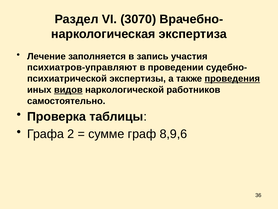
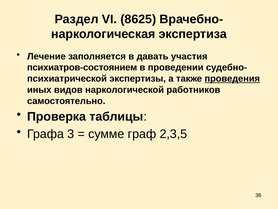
3070: 3070 -> 8625
запись: запись -> давать
психиатров-управляют: психиатров-управляют -> психиатров-состоянием
видов underline: present -> none
2: 2 -> 3
8,9,6: 8,9,6 -> 2,3,5
